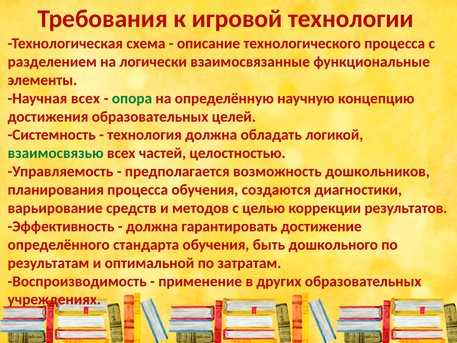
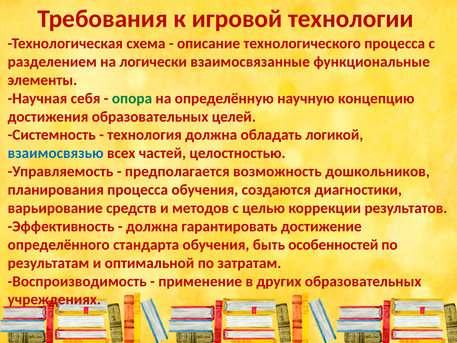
Научная всех: всех -> себя
взаимосвязью colour: green -> blue
дошкольного: дошкольного -> особенностей
